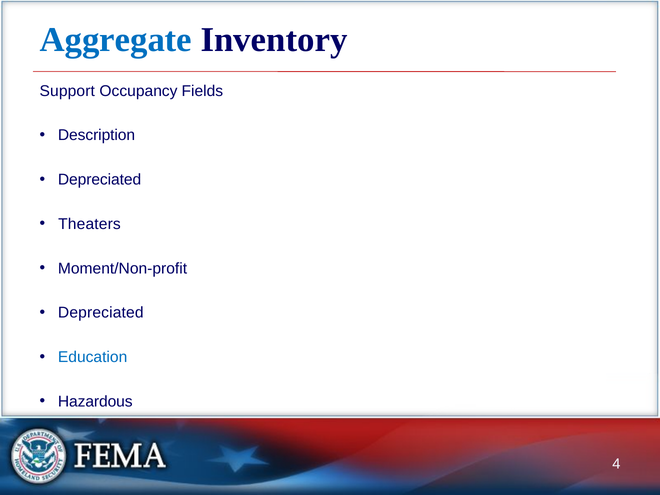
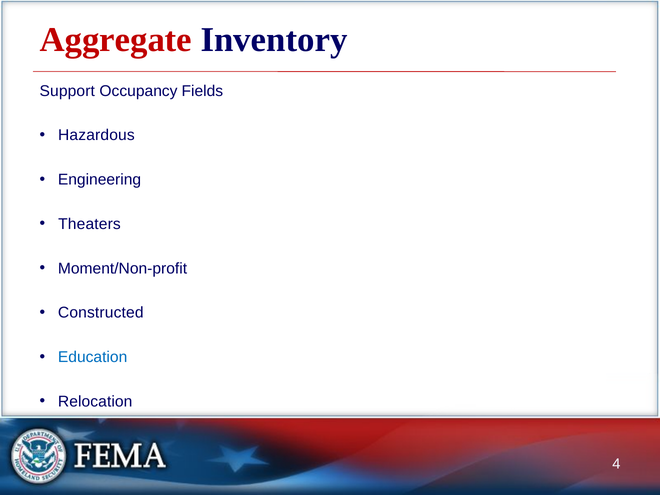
Aggregate colour: blue -> red
Description: Description -> Hazardous
Depreciated at (100, 180): Depreciated -> Engineering
Depreciated at (101, 313): Depreciated -> Constructed
Hazardous: Hazardous -> Relocation
